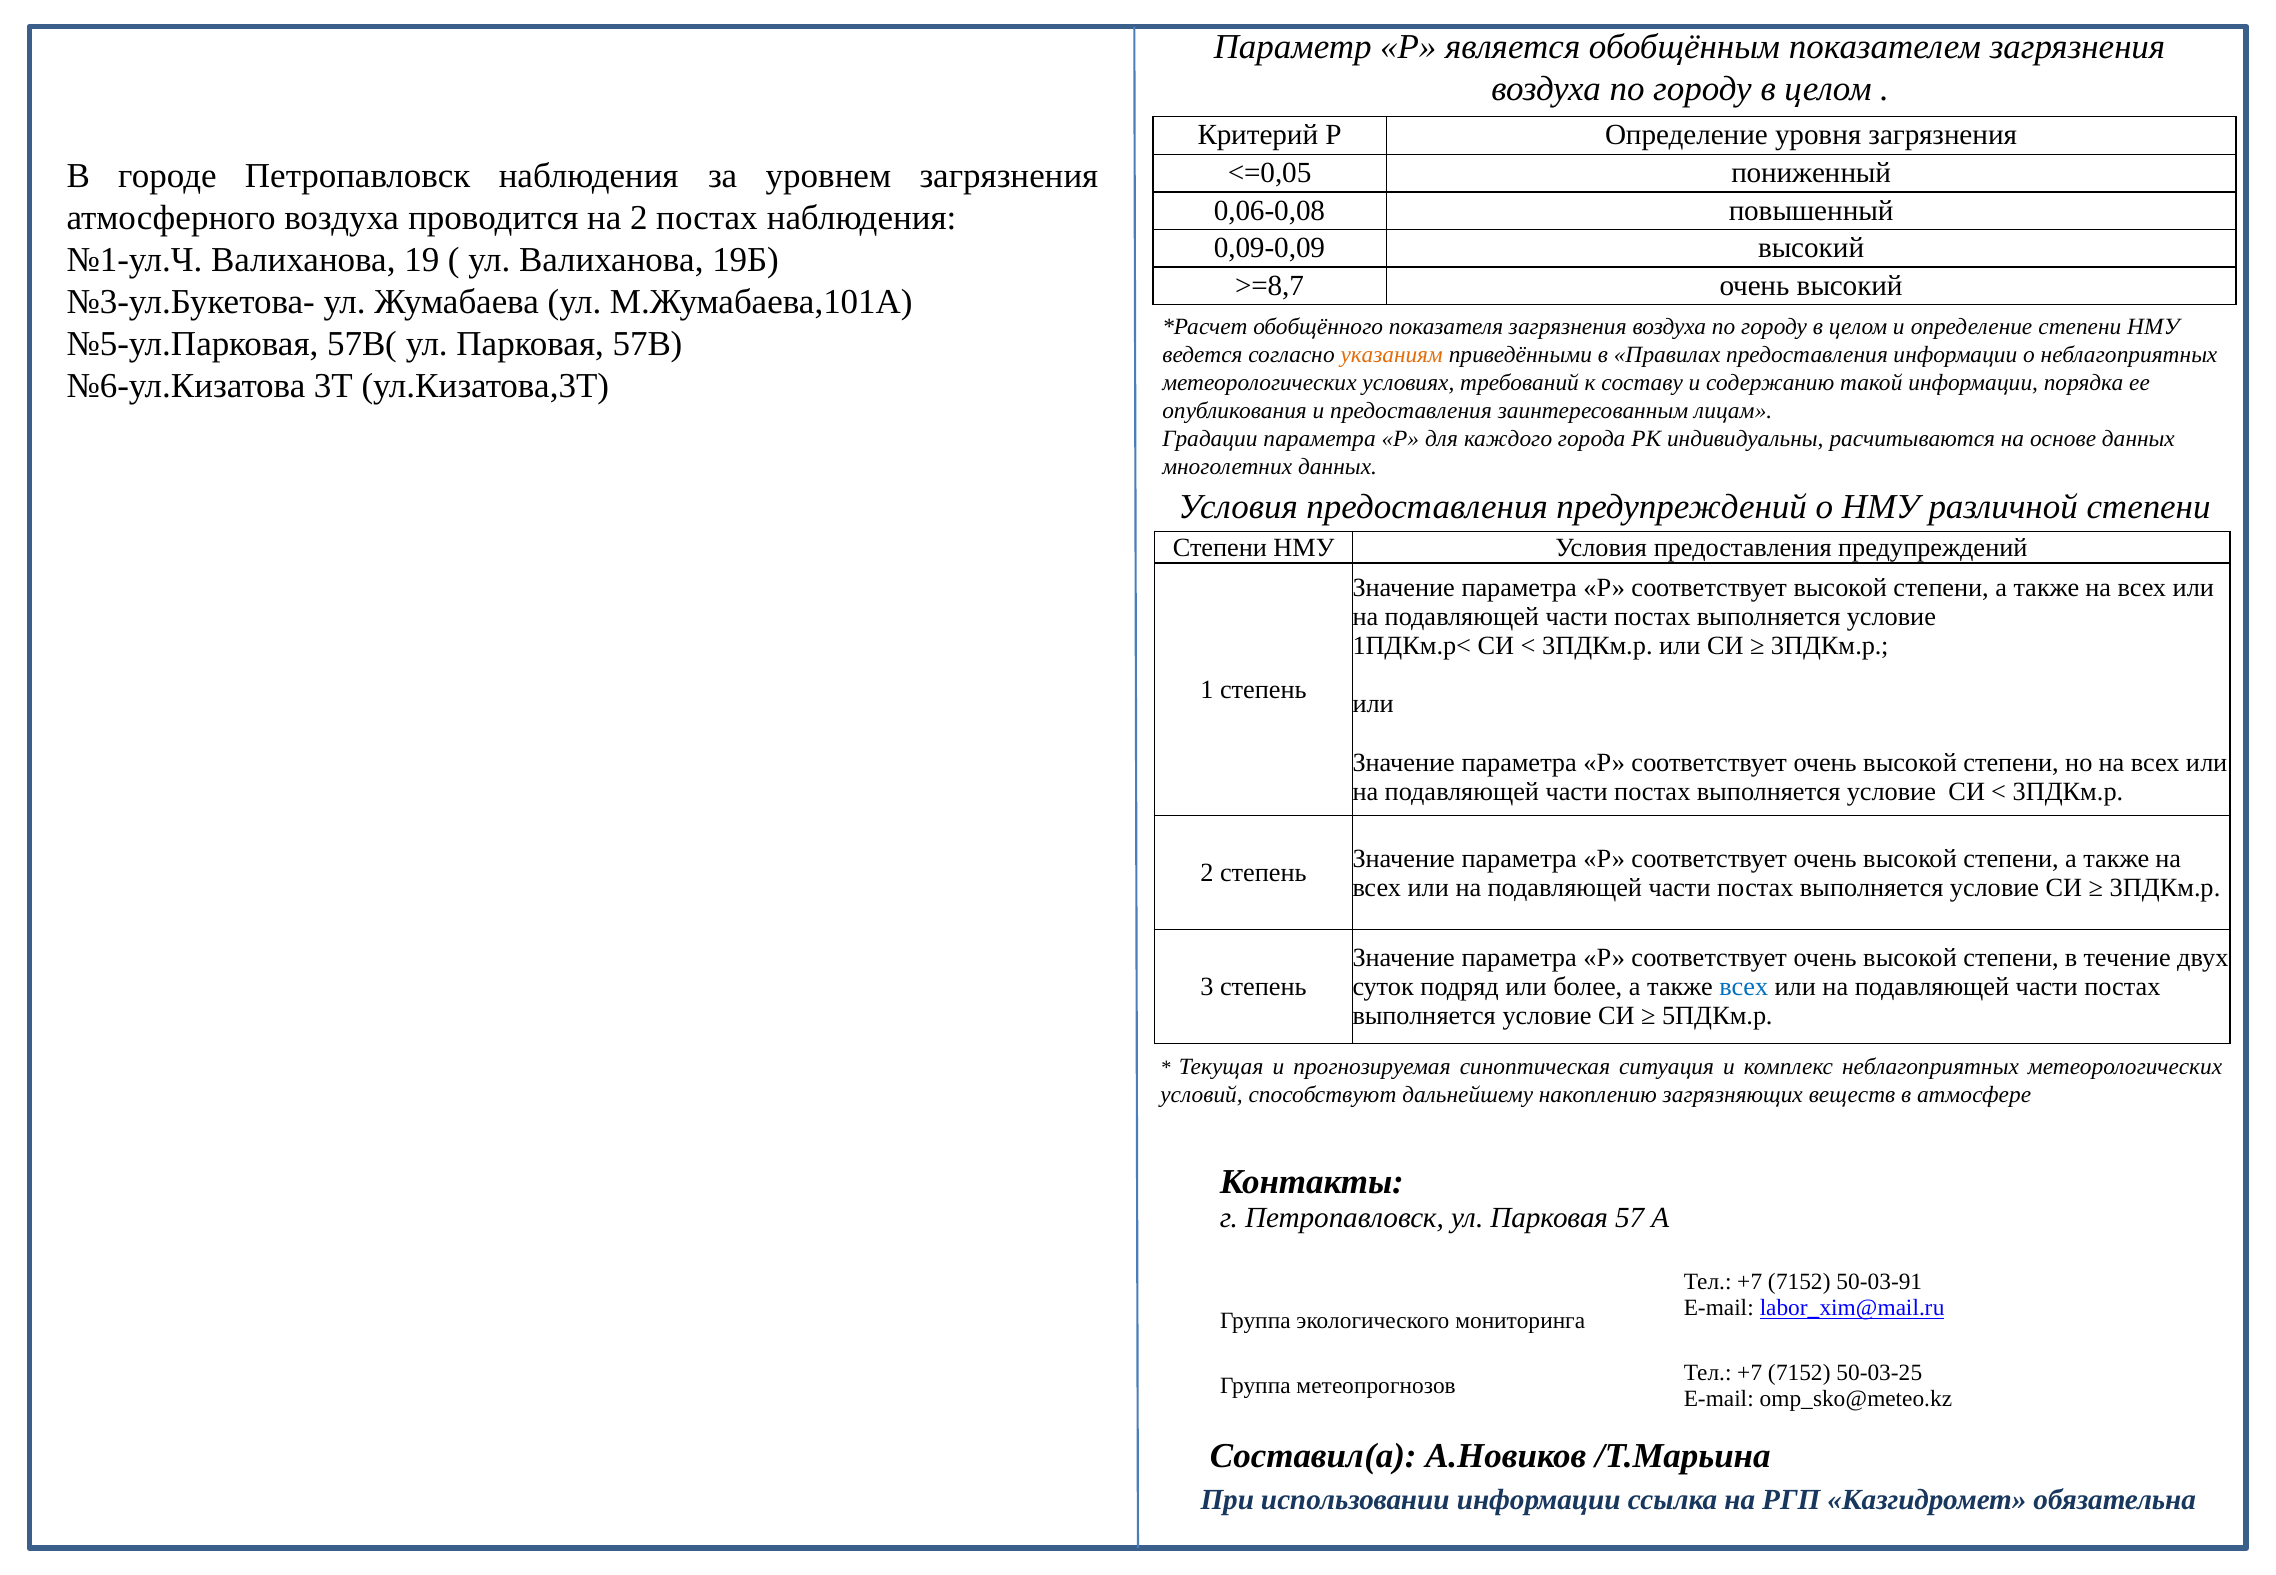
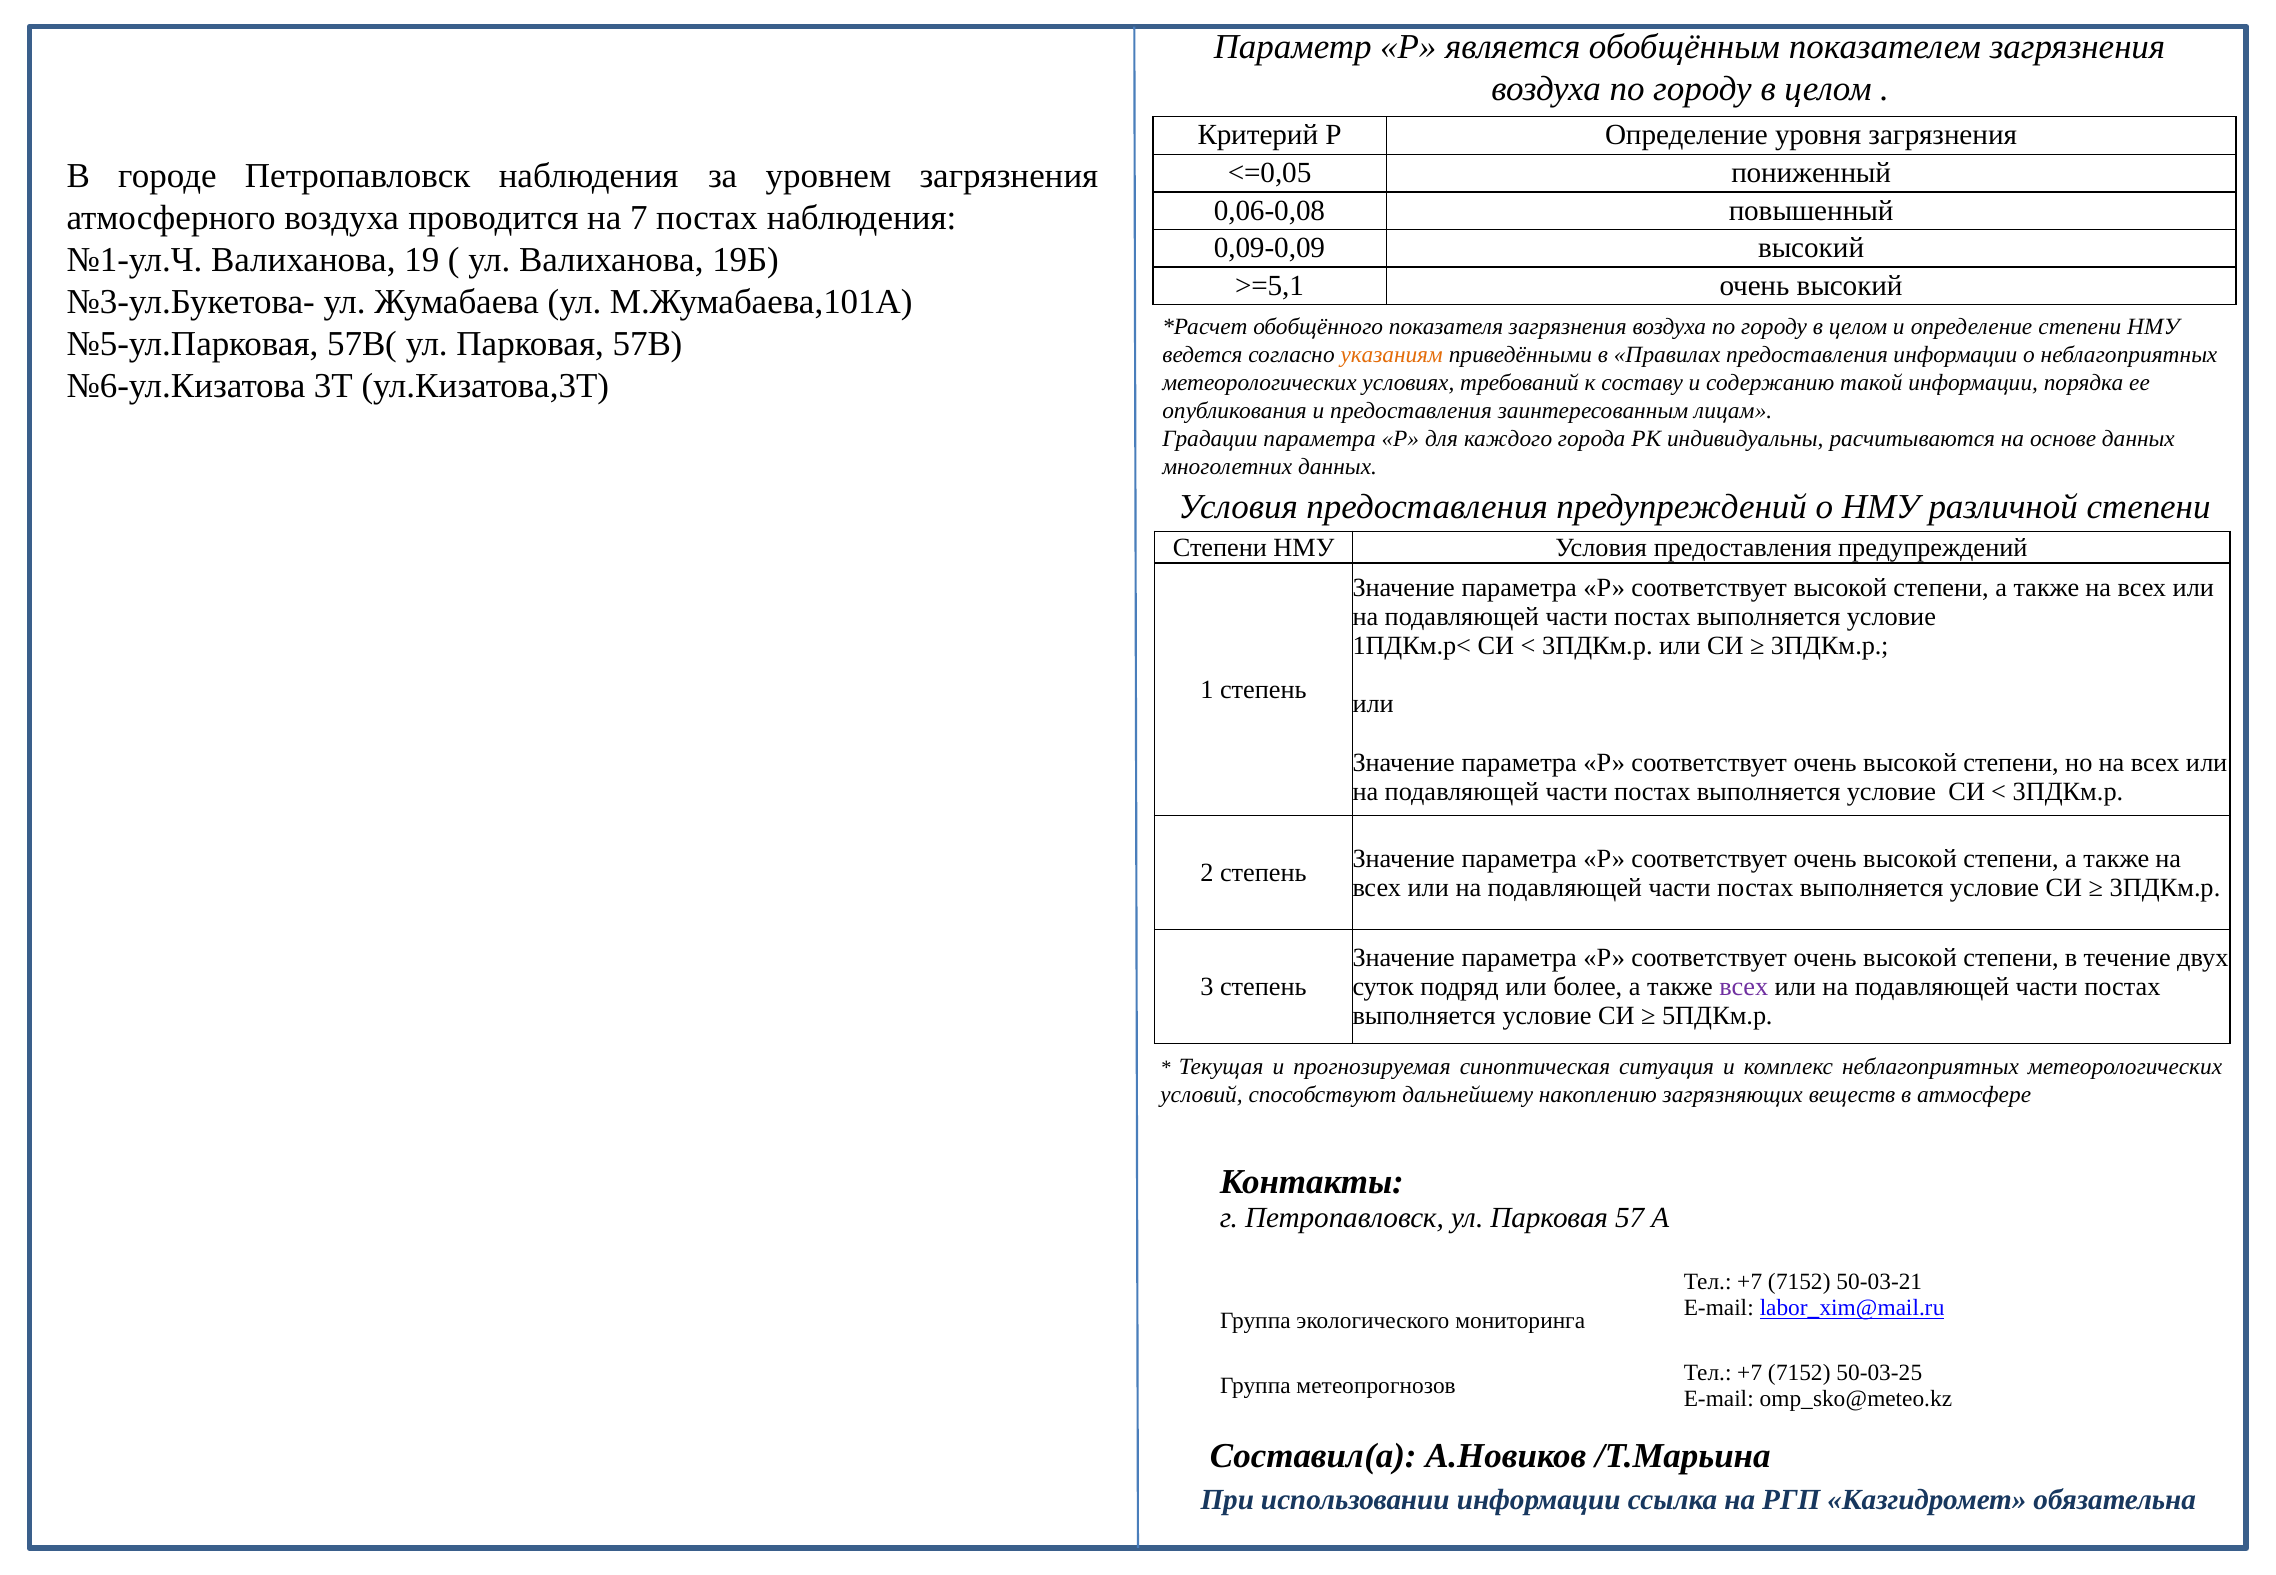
на 2: 2 -> 7
>=8,7: >=8,7 -> >=5,1
всех at (1744, 987) colour: blue -> purple
50-03-91: 50-03-91 -> 50-03-21
